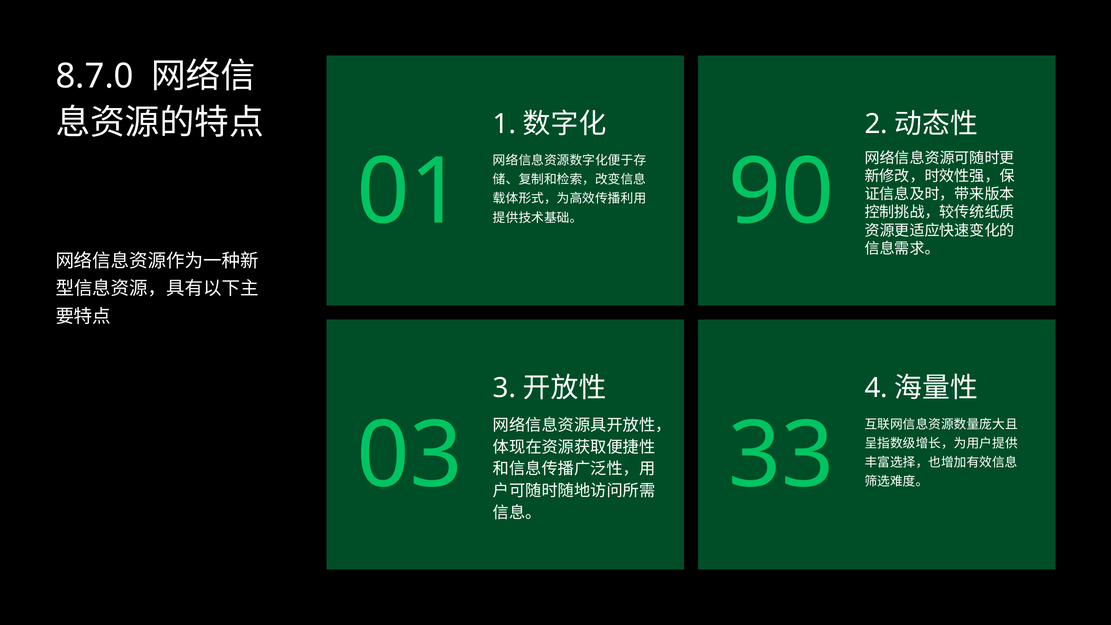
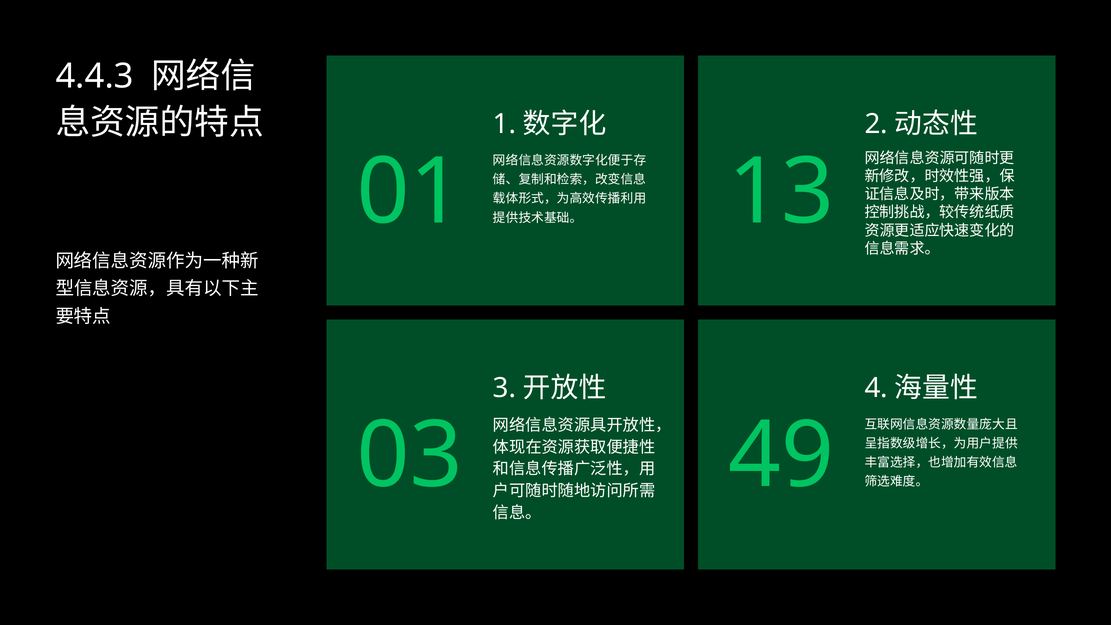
8.7.0: 8.7.0 -> 4.4.3
90: 90 -> 13
33: 33 -> 49
